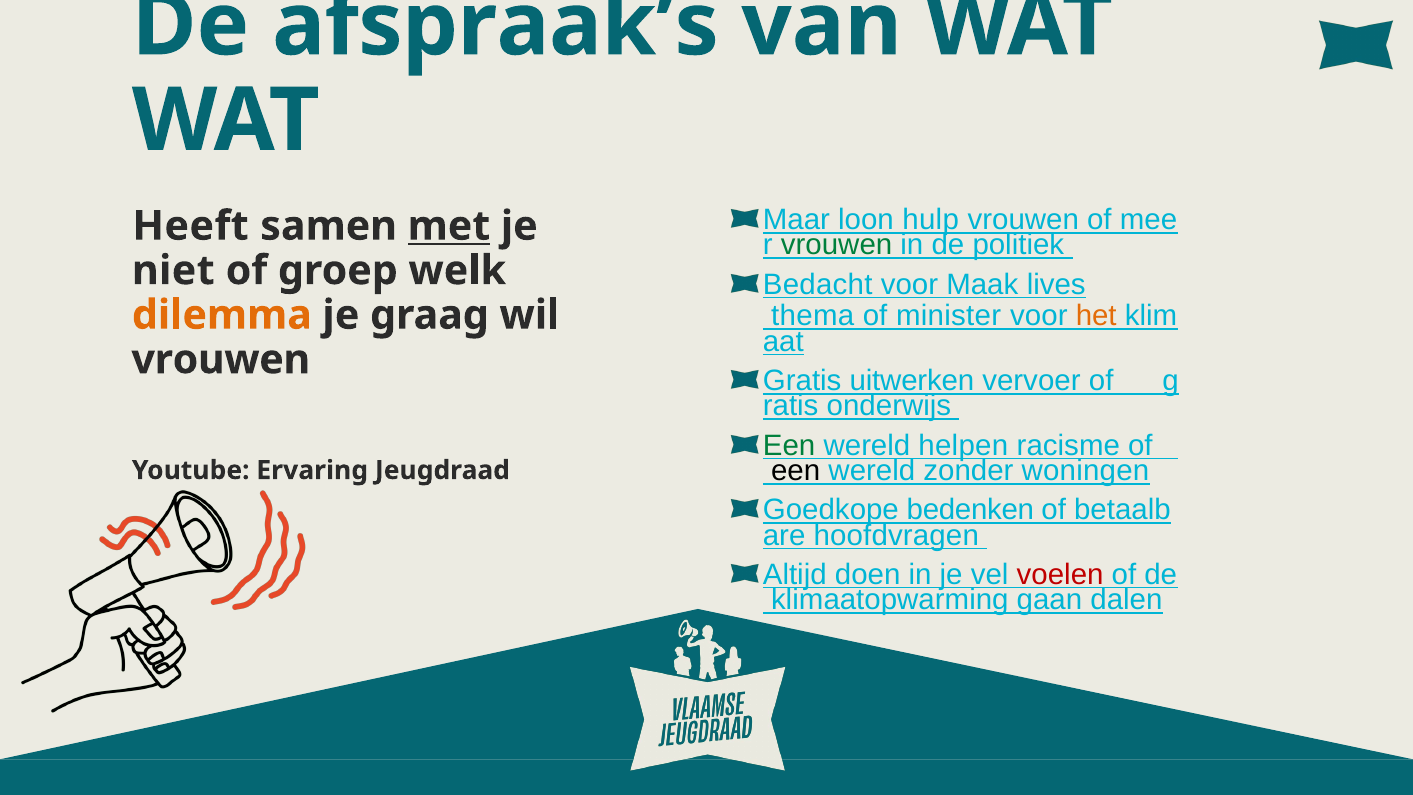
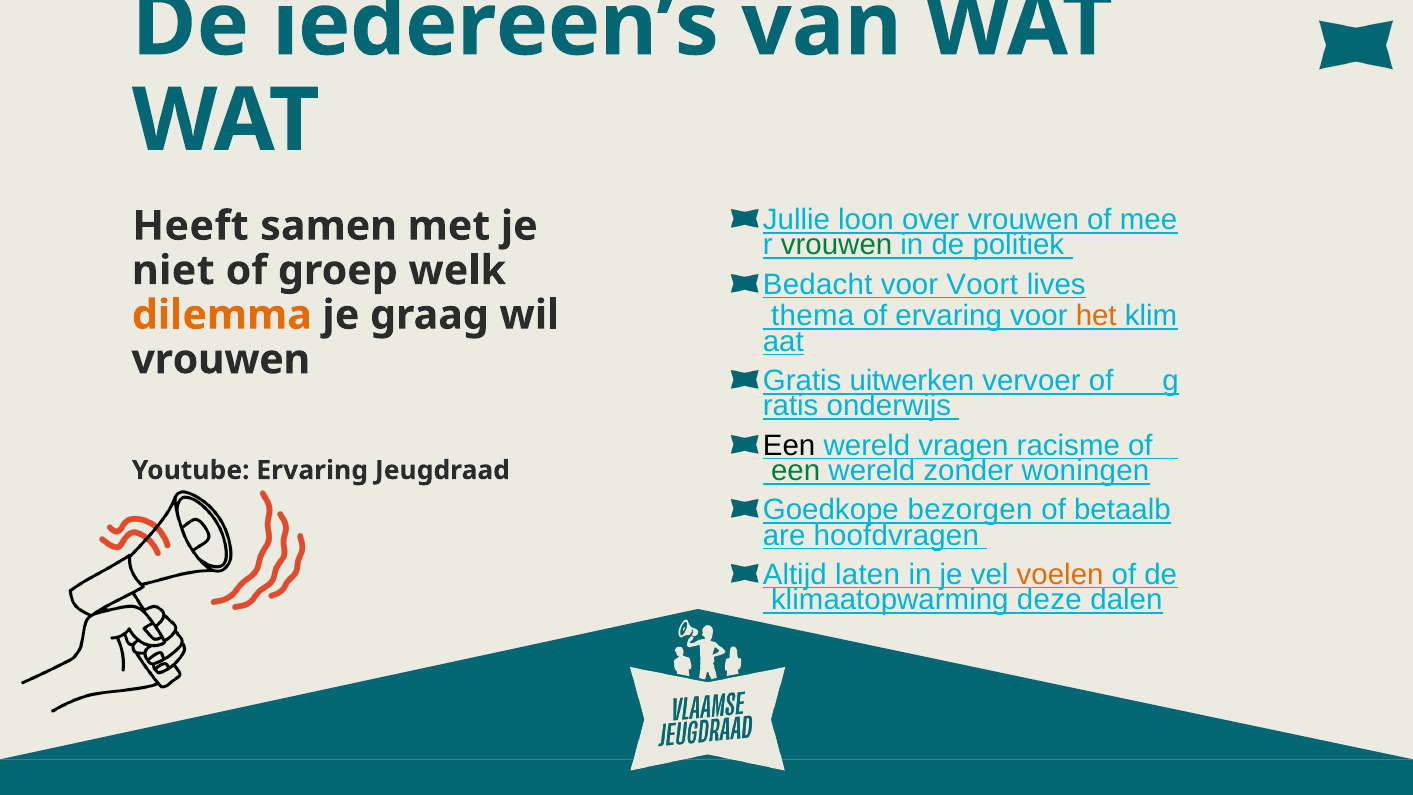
afspraak’s: afspraak’s -> iedereen’s
Maar: Maar -> Jullie
hulp: hulp -> over
met underline: present -> none
Maak: Maak -> Voort
of minister: minister -> ervaring
Een at (789, 445) colour: green -> black
helpen: helpen -> vragen
een at (796, 471) colour: black -> green
bedenken: bedenken -> bezorgen
doen: doen -> laten
voelen colour: red -> orange
gaan: gaan -> deze
